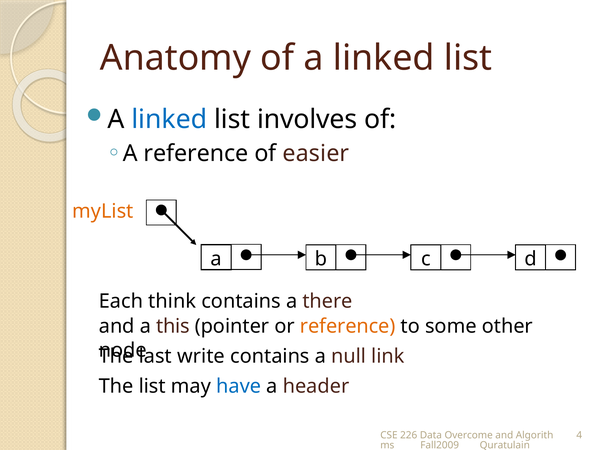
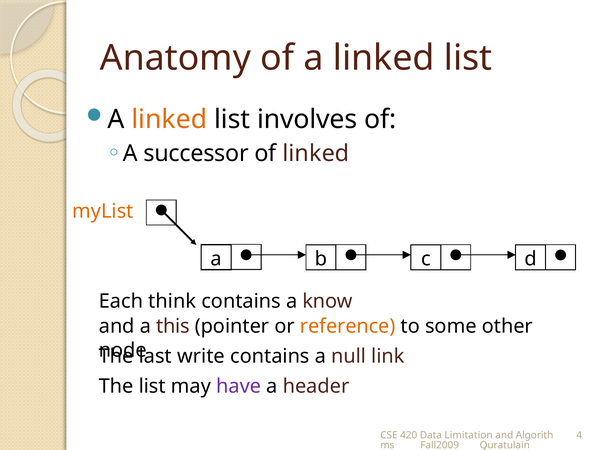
linked at (169, 119) colour: blue -> orange
A reference: reference -> successor
of easier: easier -> linked
there: there -> know
have colour: blue -> purple
226: 226 -> 420
Overcome: Overcome -> Limitation
